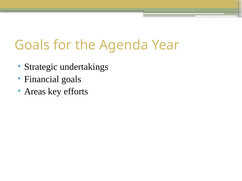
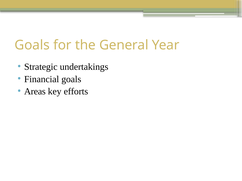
Agenda: Agenda -> General
